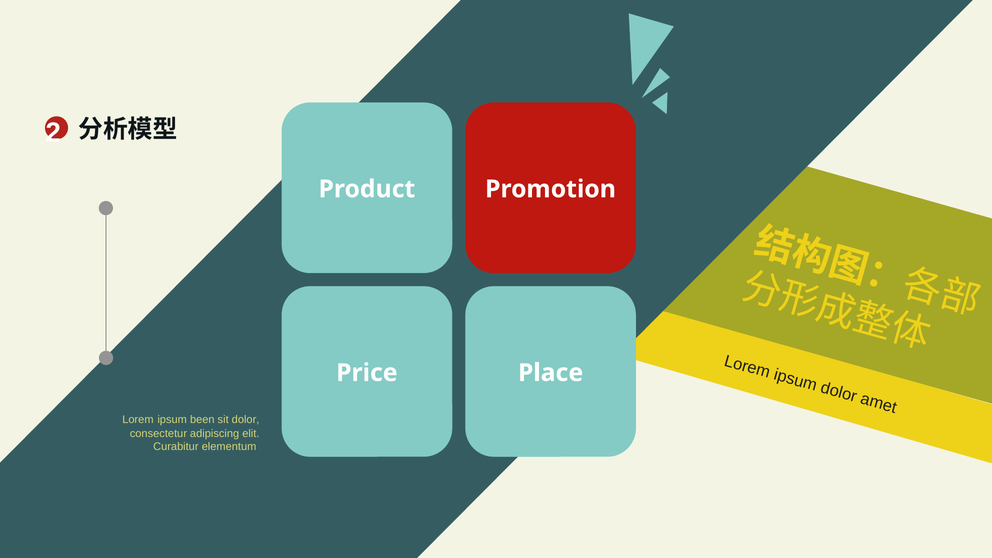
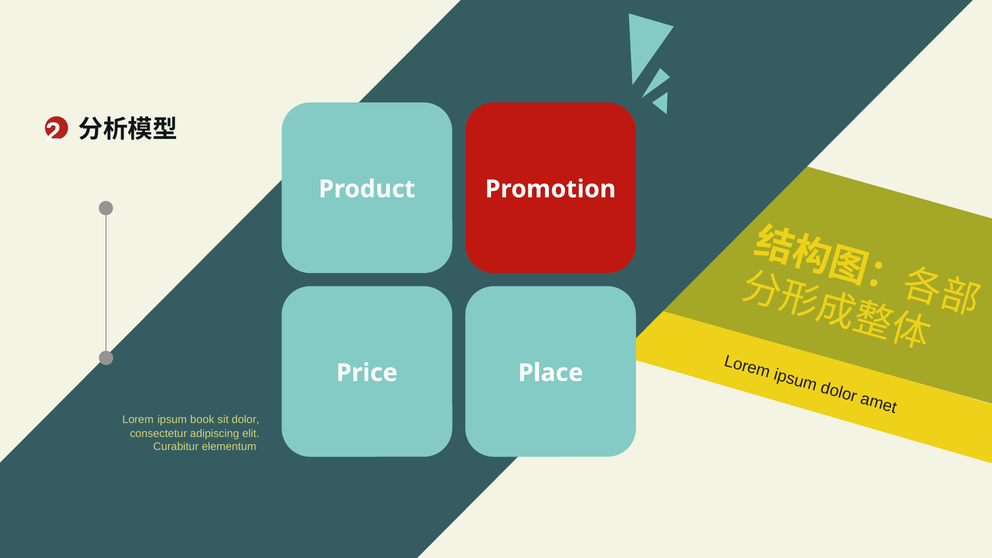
been: been -> book
